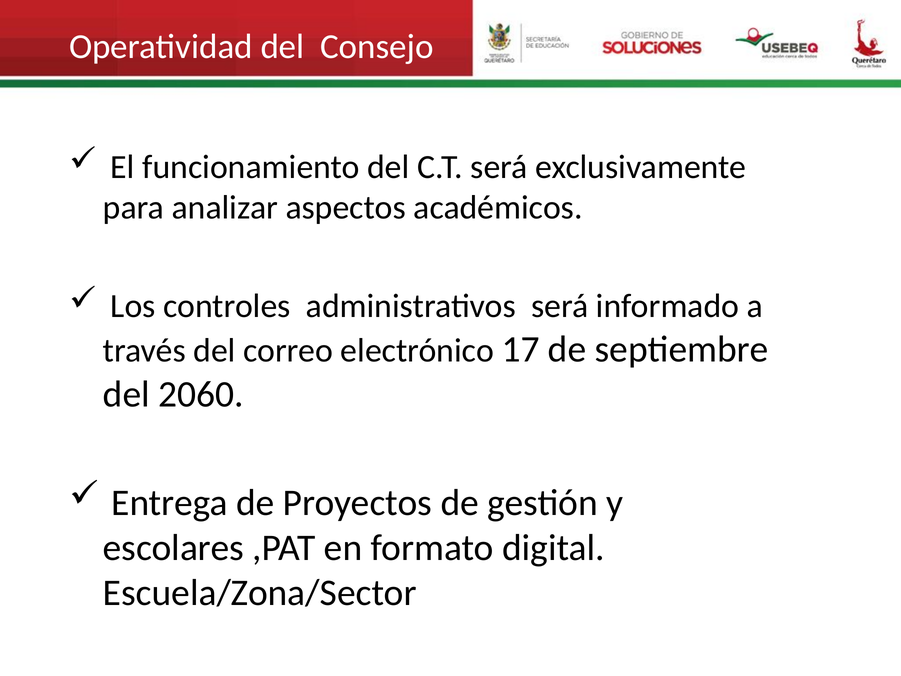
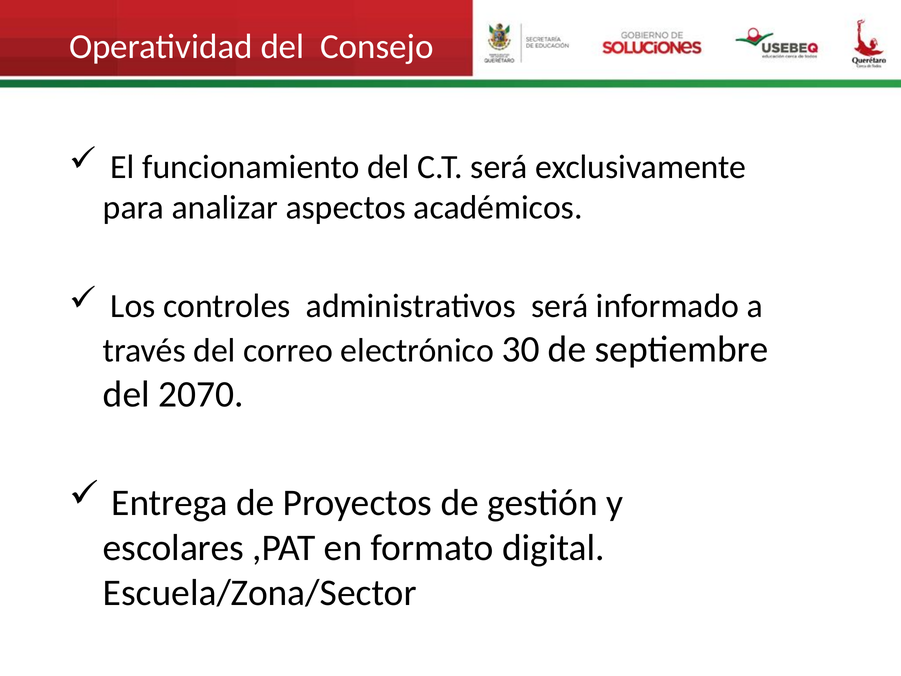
17: 17 -> 30
2060: 2060 -> 2070
